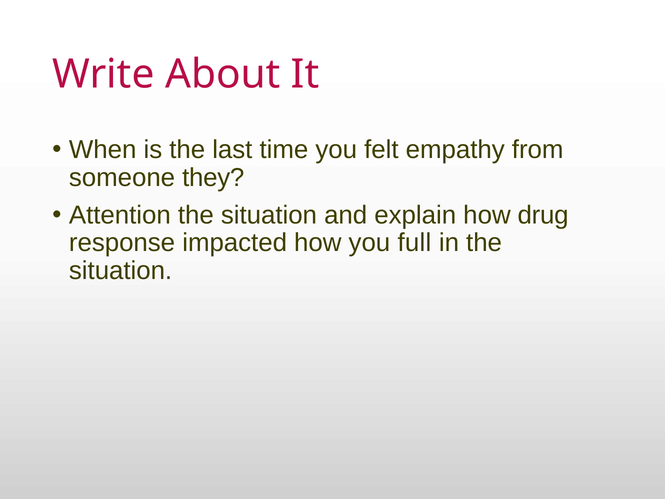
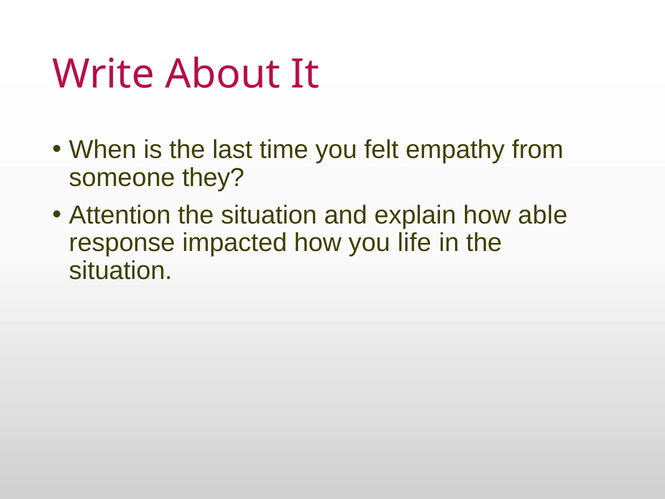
drug: drug -> able
full: full -> life
